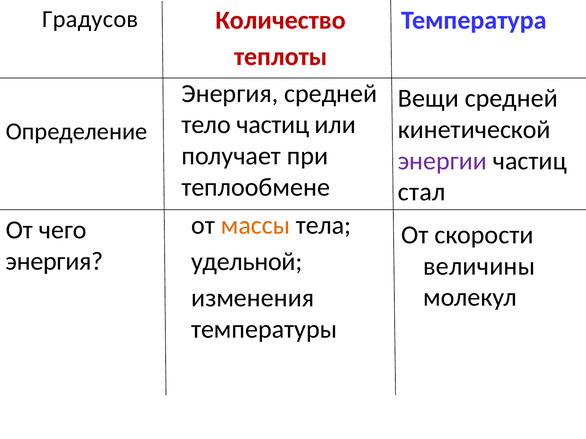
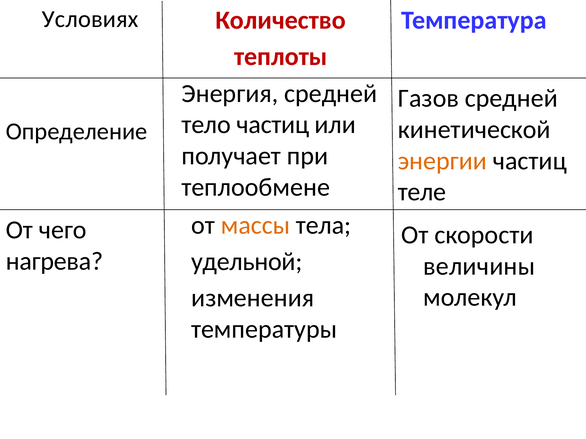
Градусов: Градусов -> Условиях
Вещи: Вещи -> Газов
энергии colour: purple -> orange
стал: стал -> теле
энергия at (54, 262): энергия -> нагрева
